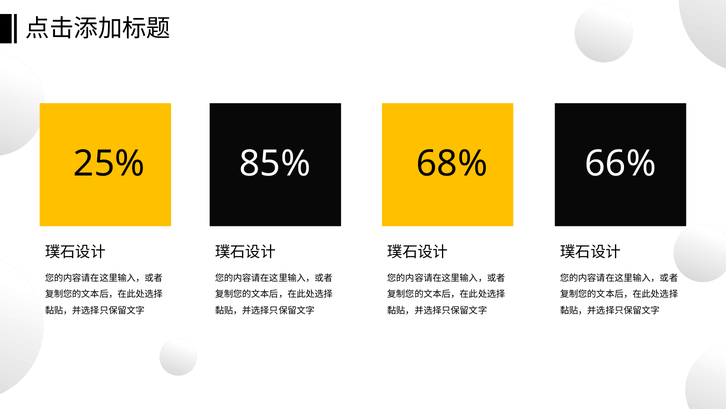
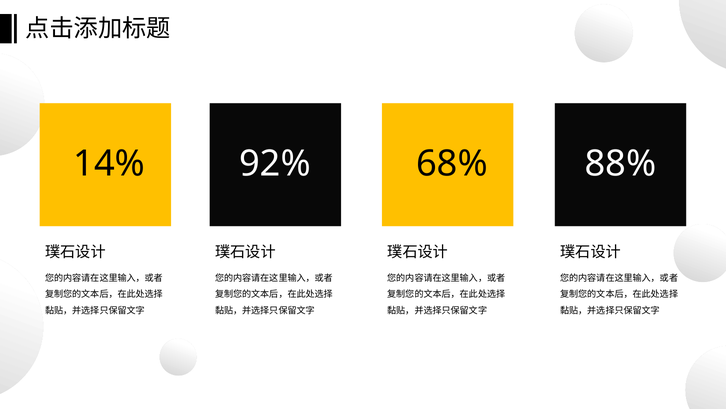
25%: 25% -> 14%
85%: 85% -> 92%
66%: 66% -> 88%
